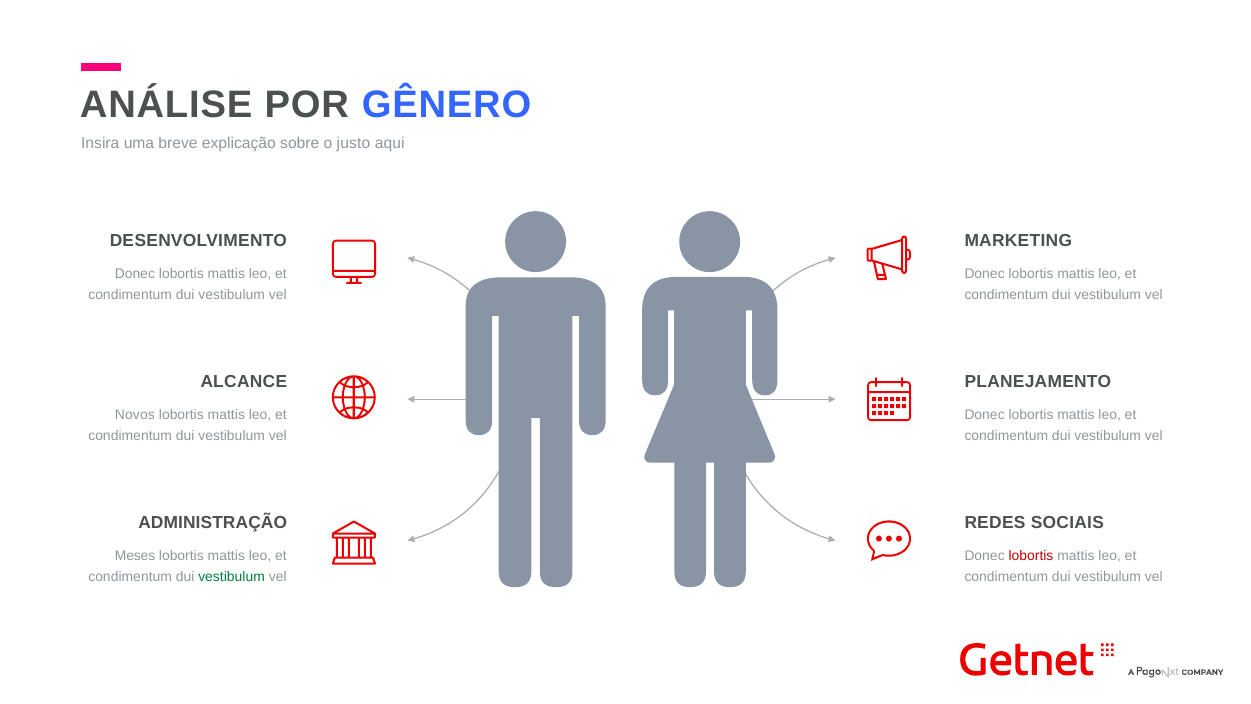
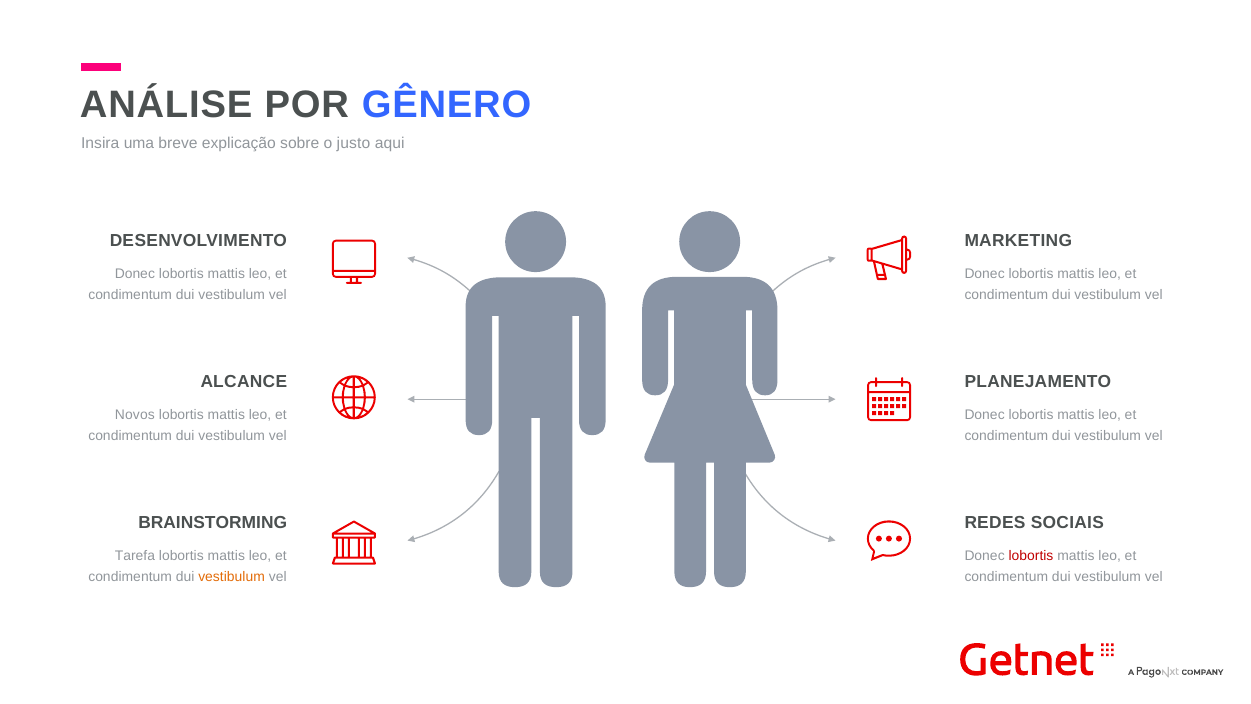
ADMINISTRAÇÃO: ADMINISTRAÇÃO -> BRAINSTORMING
Meses: Meses -> Tarefa
vestibulum at (232, 577) colour: green -> orange
